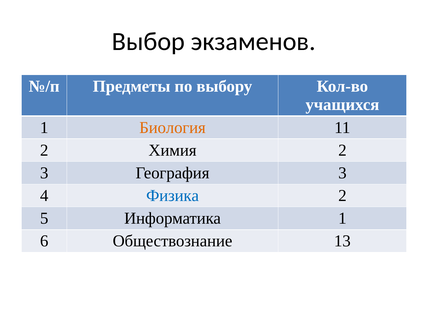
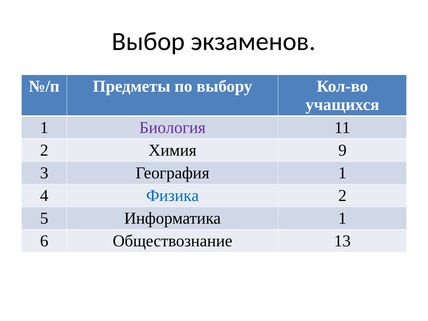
Биология colour: orange -> purple
Химия 2: 2 -> 9
География 3: 3 -> 1
